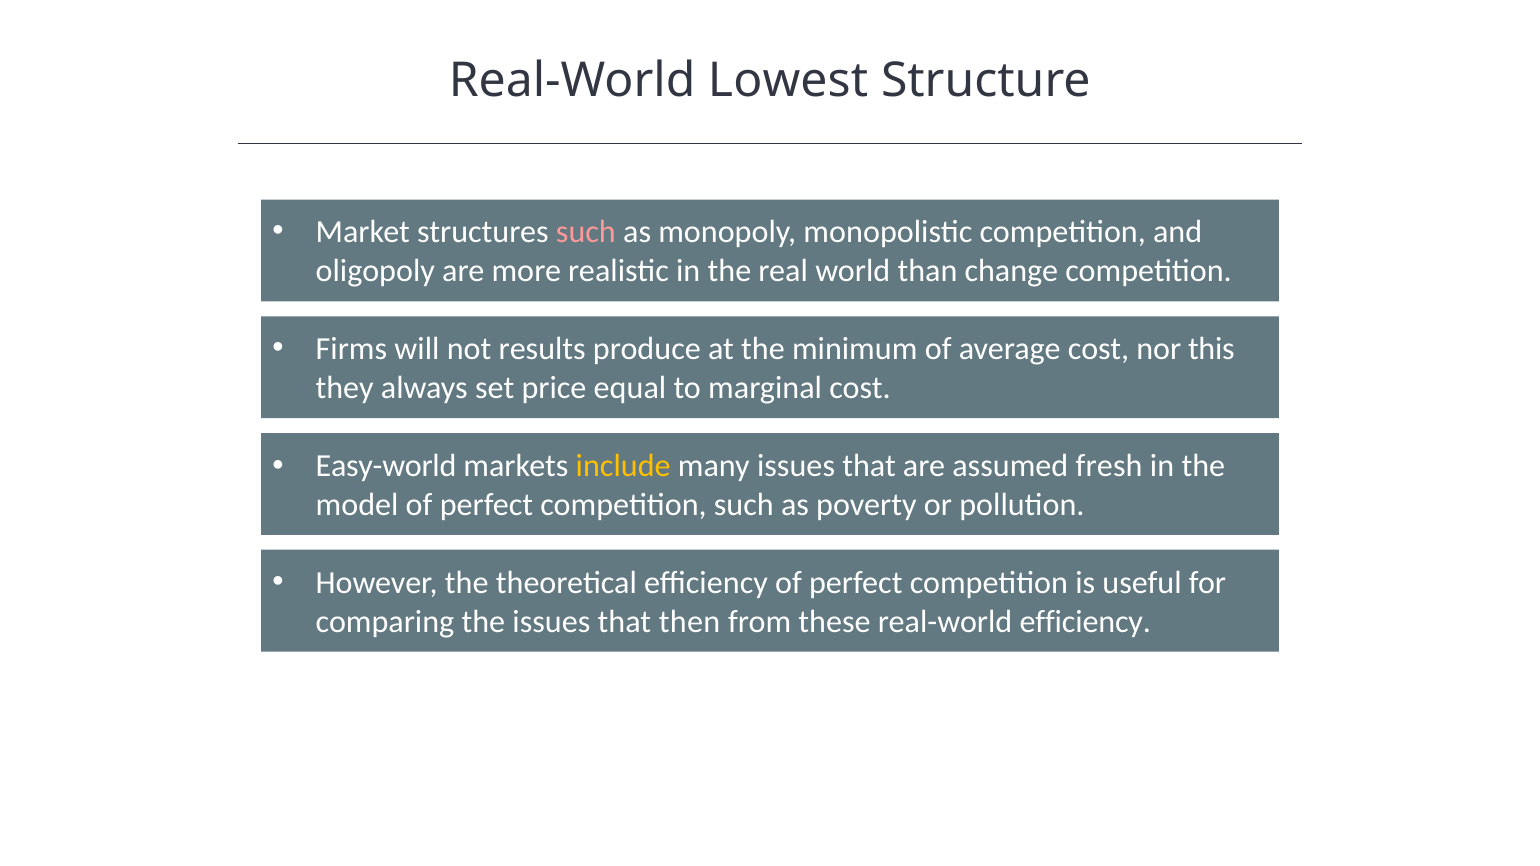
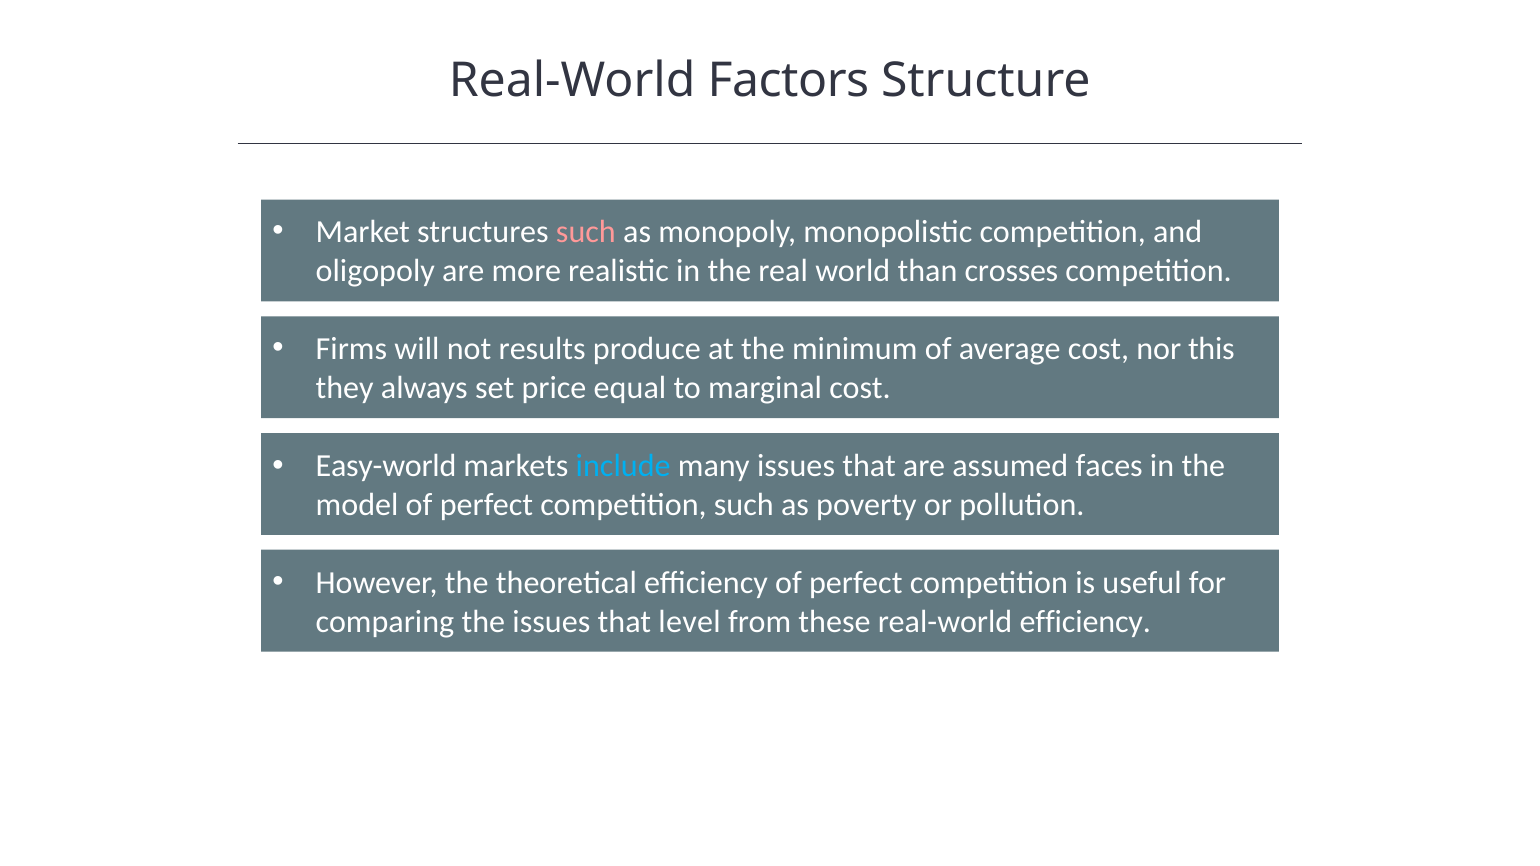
Lowest: Lowest -> Factors
change: change -> crosses
include colour: yellow -> light blue
fresh: fresh -> faces
then: then -> level
